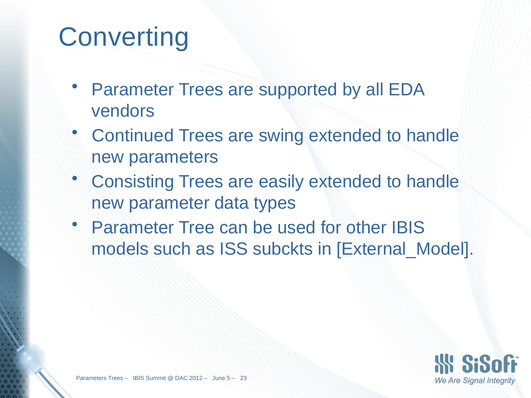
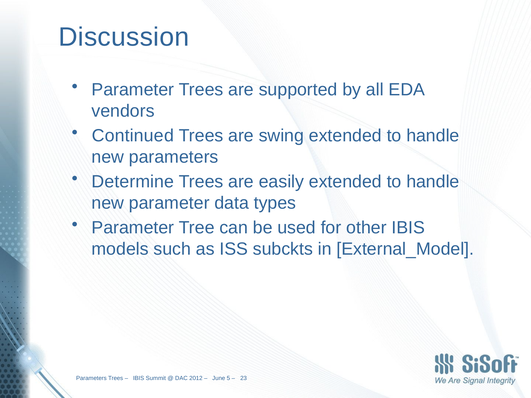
Converting: Converting -> Discussion
Consisting: Consisting -> Determine
